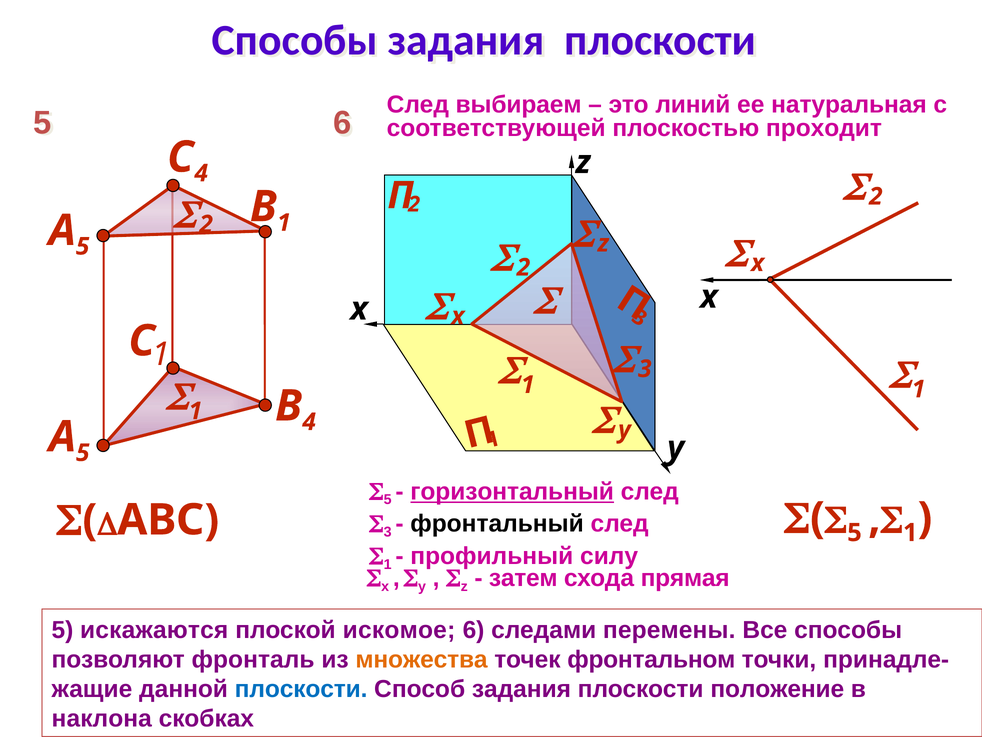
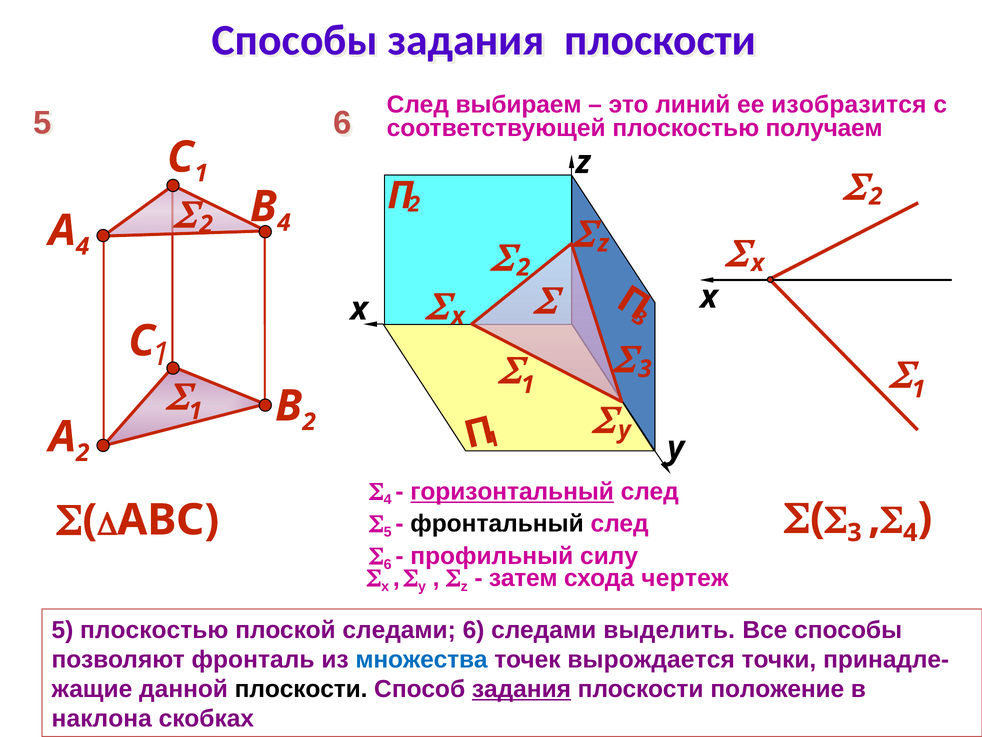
натуральная: натуральная -> изобразится
проходит: проходит -> получаем
4 at (201, 173): 4 -> 1
1 at (284, 223): 1 -> 4
5 at (83, 246): 5 -> 4
В 4: 4 -> 2
5 at (83, 453): 5 -> 2
5 at (388, 499): 5 -> 4
5 at (854, 532): 5 -> 3
1 at (910, 532): 1 -> 4
3 at (388, 532): 3 -> 5
1 at (388, 564): 1 -> 6
прямая: прямая -> чертеж
5 искажаются: искажаются -> плоскостью
плоской искомое: искомое -> следами
перемены: перемены -> выделить
множества colour: orange -> blue
фронтальном: фронтальном -> вырождается
плоскости at (301, 689) colour: blue -> black
задания at (521, 689) underline: none -> present
